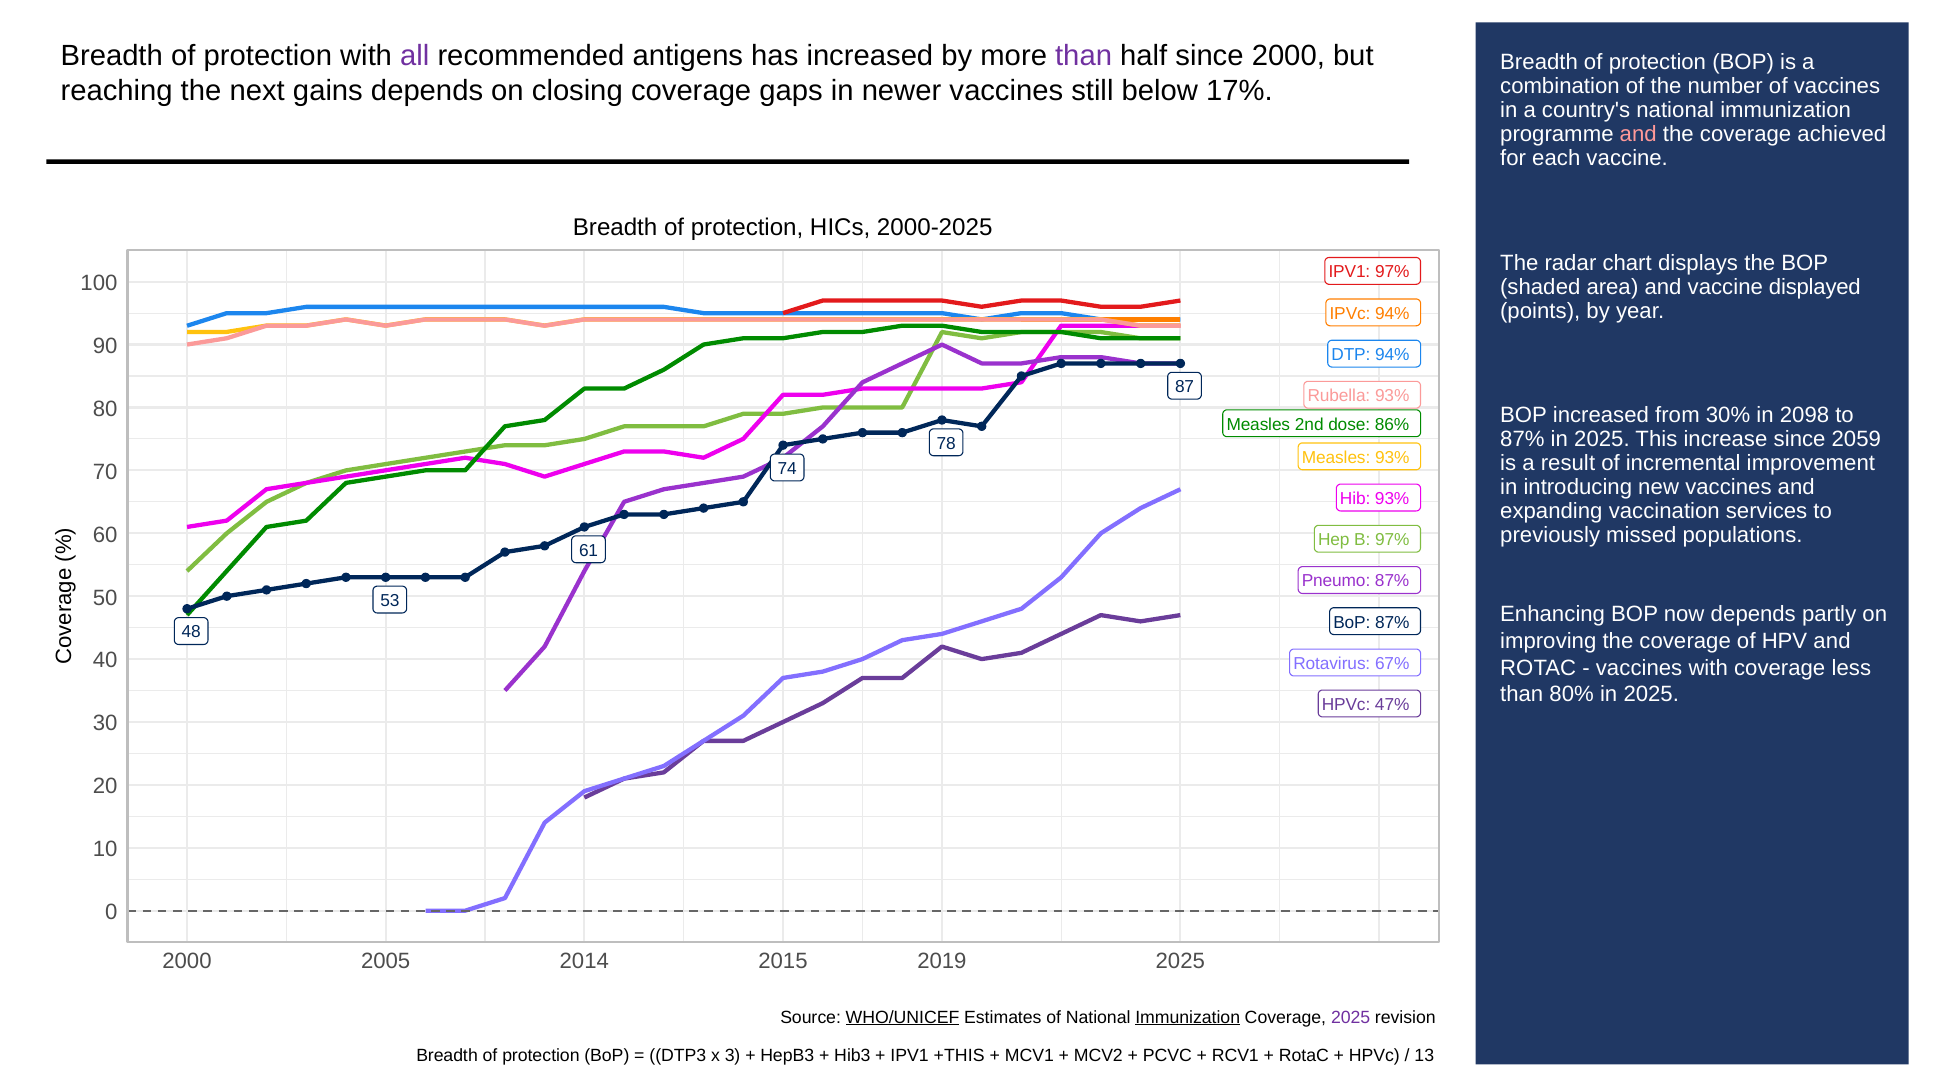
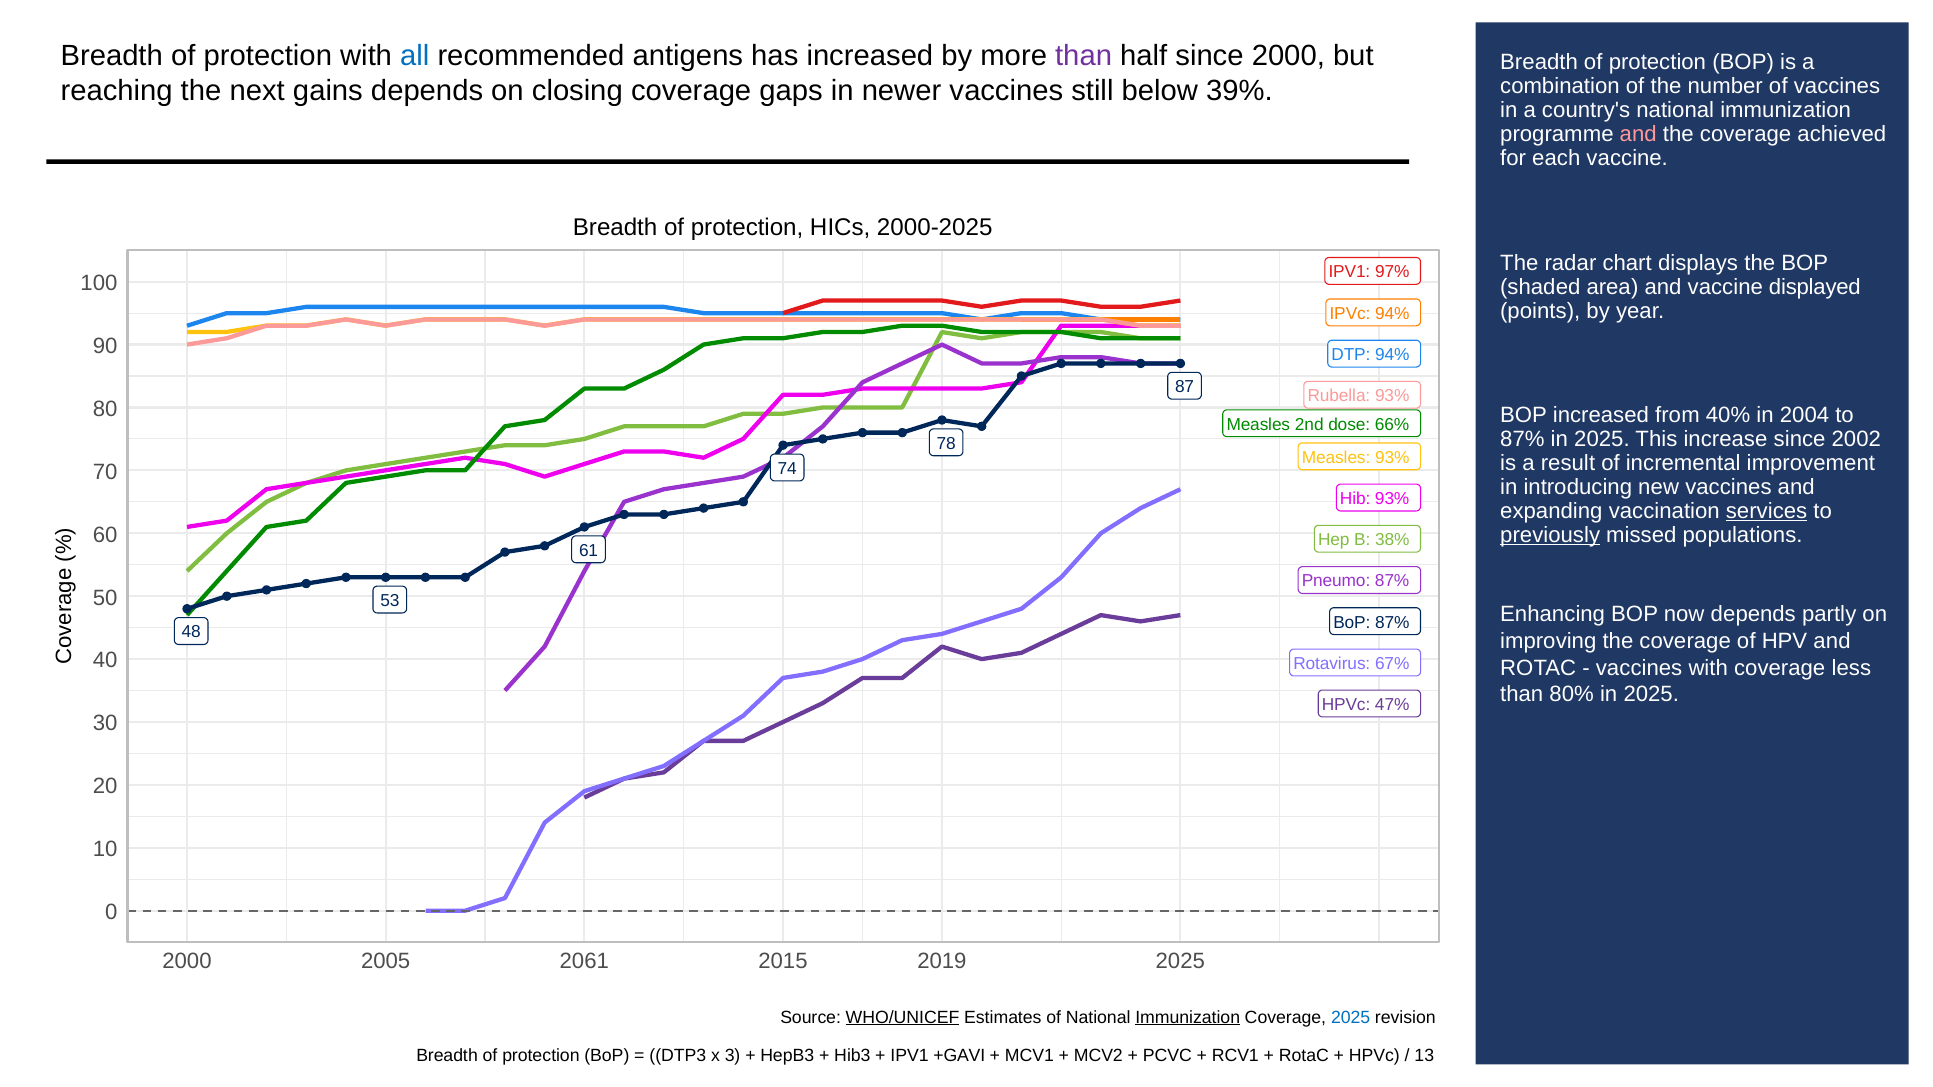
all colour: purple -> blue
17%: 17% -> 39%
30%: 30% -> 40%
2098: 2098 -> 2004
86%: 86% -> 66%
2059: 2059 -> 2002
services underline: none -> present
previously underline: none -> present
B 97%: 97% -> 38%
2014: 2014 -> 2061
2025 at (1351, 1017) colour: purple -> blue
+THIS: +THIS -> +GAVI
